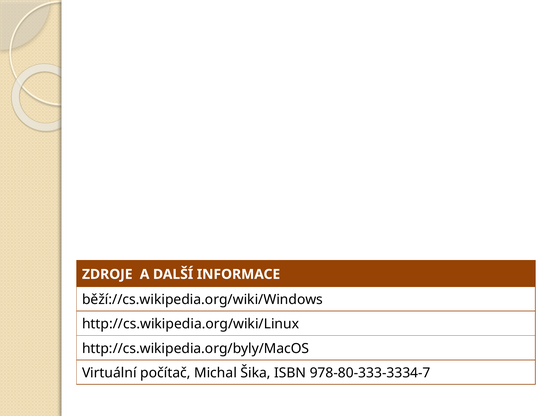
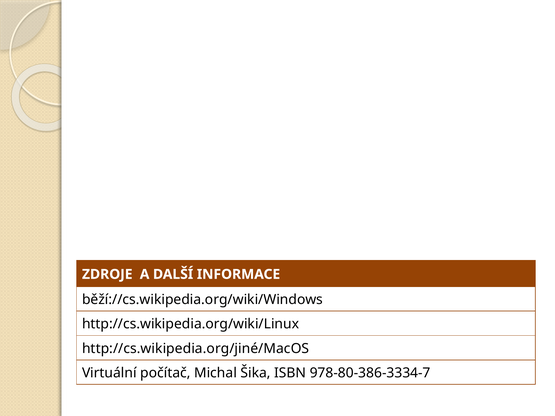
http://cs.wikipedia.org/byly/MacOS: http://cs.wikipedia.org/byly/MacOS -> http://cs.wikipedia.org/jiné/MacOS
978-80-333-3334-7: 978-80-333-3334-7 -> 978-80-386-3334-7
